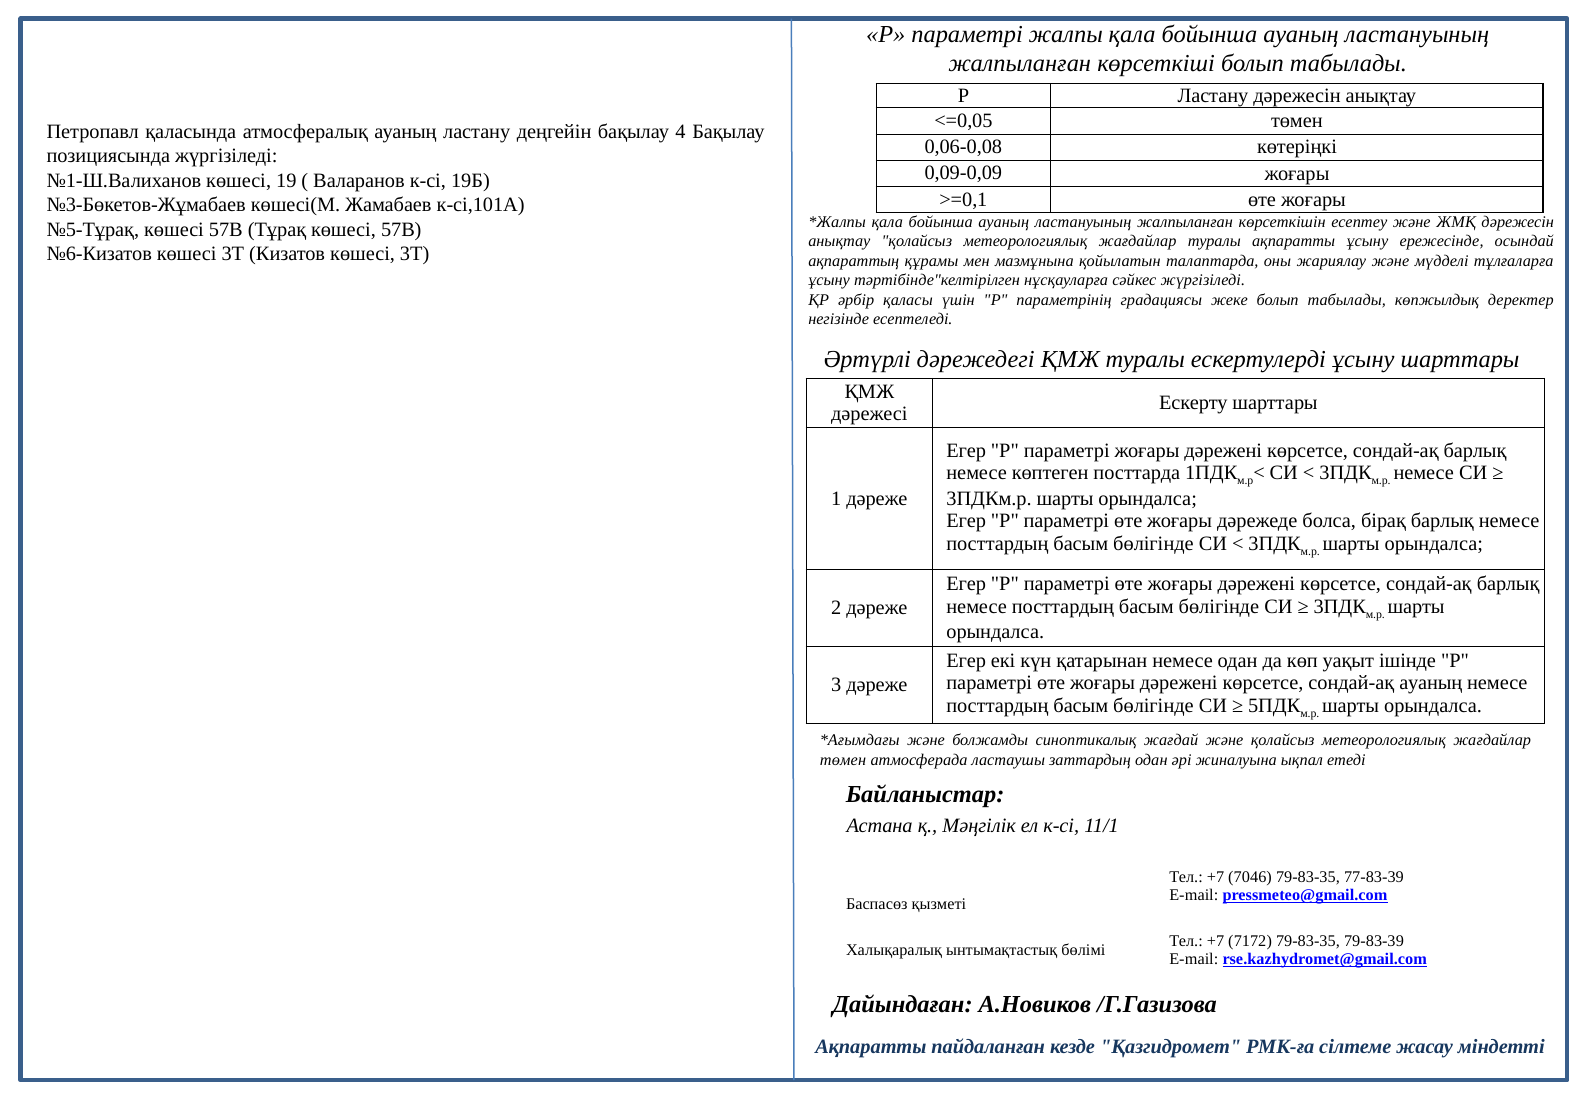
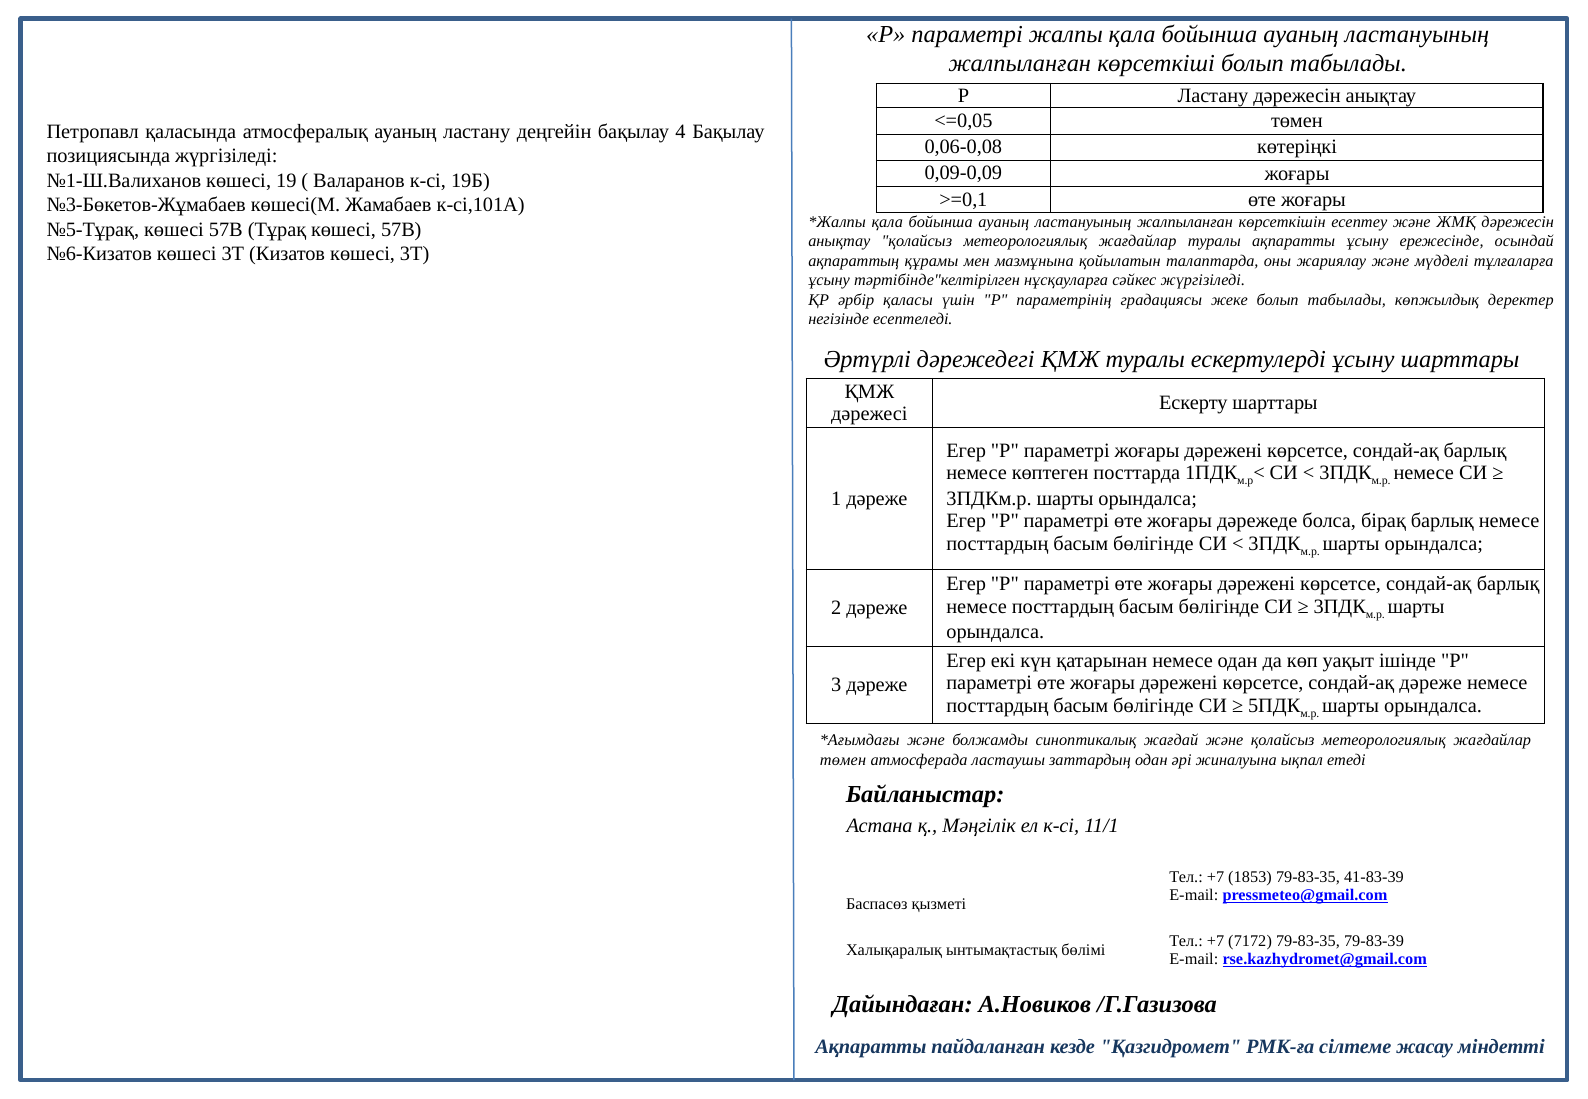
сондай-ақ ауаның: ауаның -> дәреже
7046: 7046 -> 1853
77-83-39: 77-83-39 -> 41-83-39
